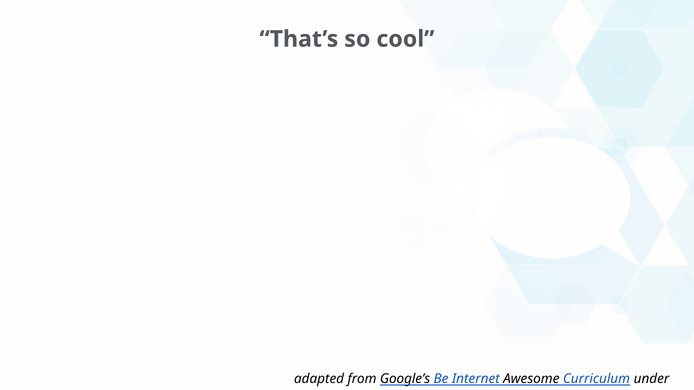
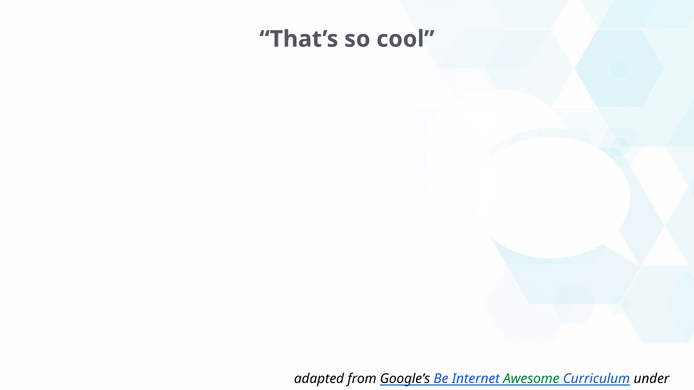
Awesome colour: black -> green
